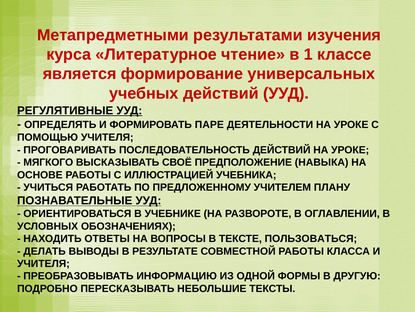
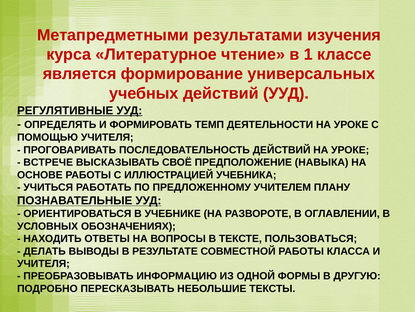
ПАРЕ: ПАРЕ -> ТЕМП
МЯГКОГО: МЯГКОГО -> ВСТРЕЧЕ
